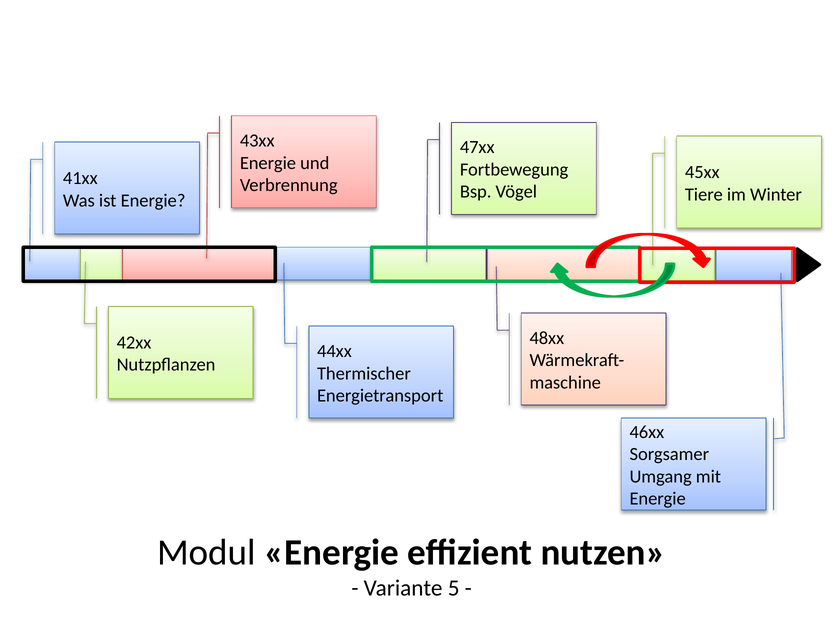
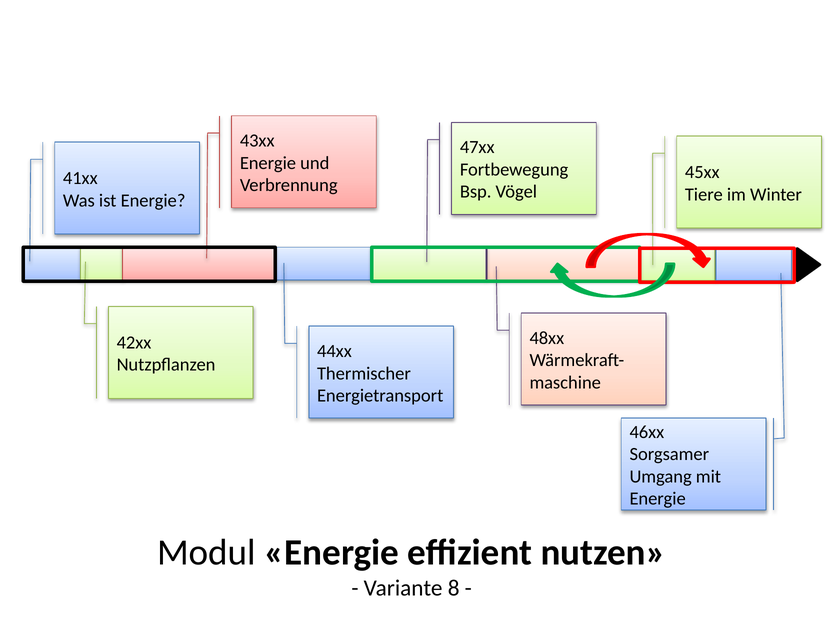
5: 5 -> 8
